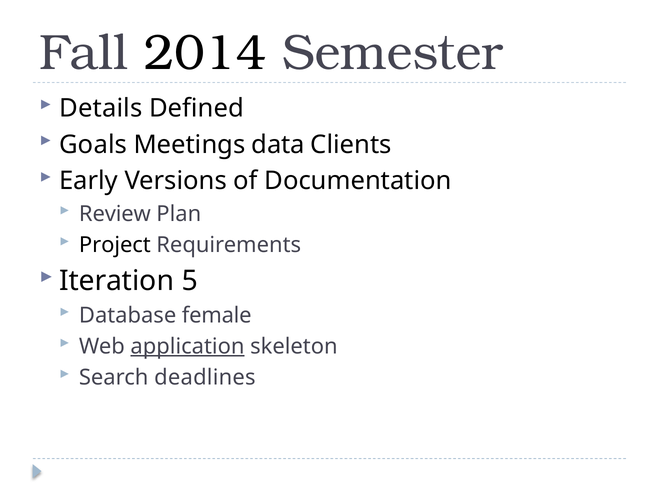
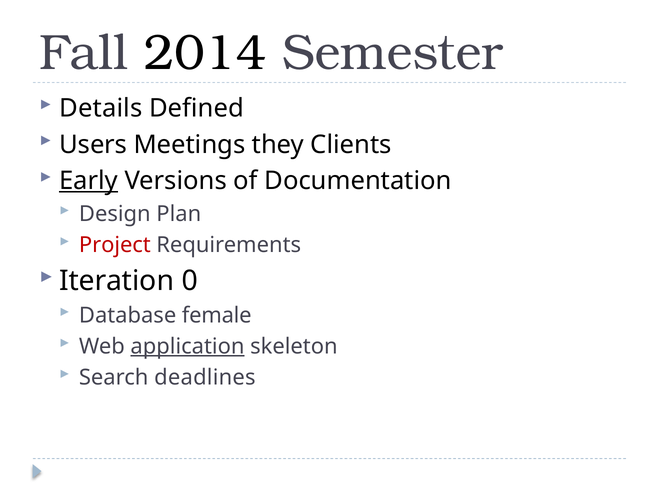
Goals: Goals -> Users
data: data -> they
Early underline: none -> present
Review: Review -> Design
Project colour: black -> red
5: 5 -> 0
